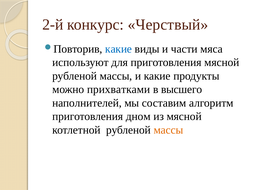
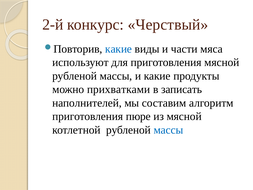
высшего: высшего -> записать
дном: дном -> пюре
массы at (168, 130) colour: orange -> blue
